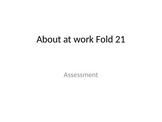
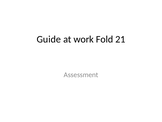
About: About -> Guide
